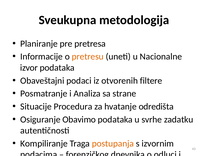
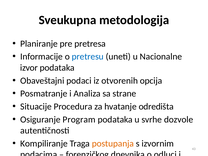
pretresu colour: orange -> blue
filtere: filtere -> opcija
Obavimo: Obavimo -> Program
zadatku: zadatku -> dozvole
